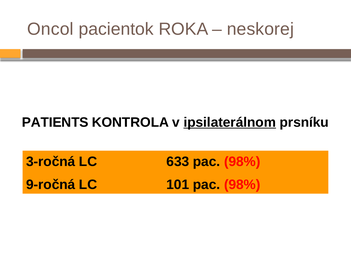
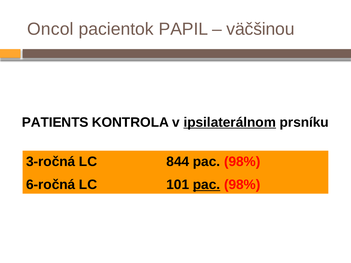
ROKA: ROKA -> PAPIL
neskorej: neskorej -> väčšinou
633: 633 -> 844
9-ročná: 9-ročná -> 6-ročná
pac at (207, 185) underline: none -> present
